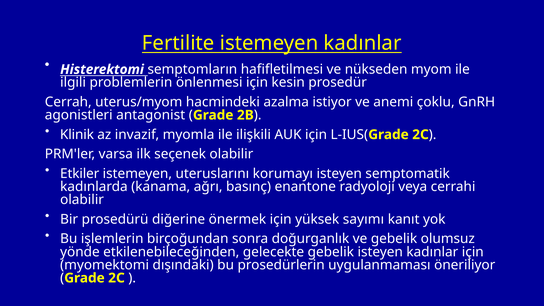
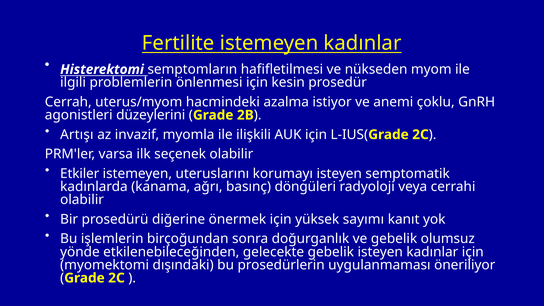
antagonist: antagonist -> düzeylerini
Klinik: Klinik -> Artışı
enantone: enantone -> döngüleri
